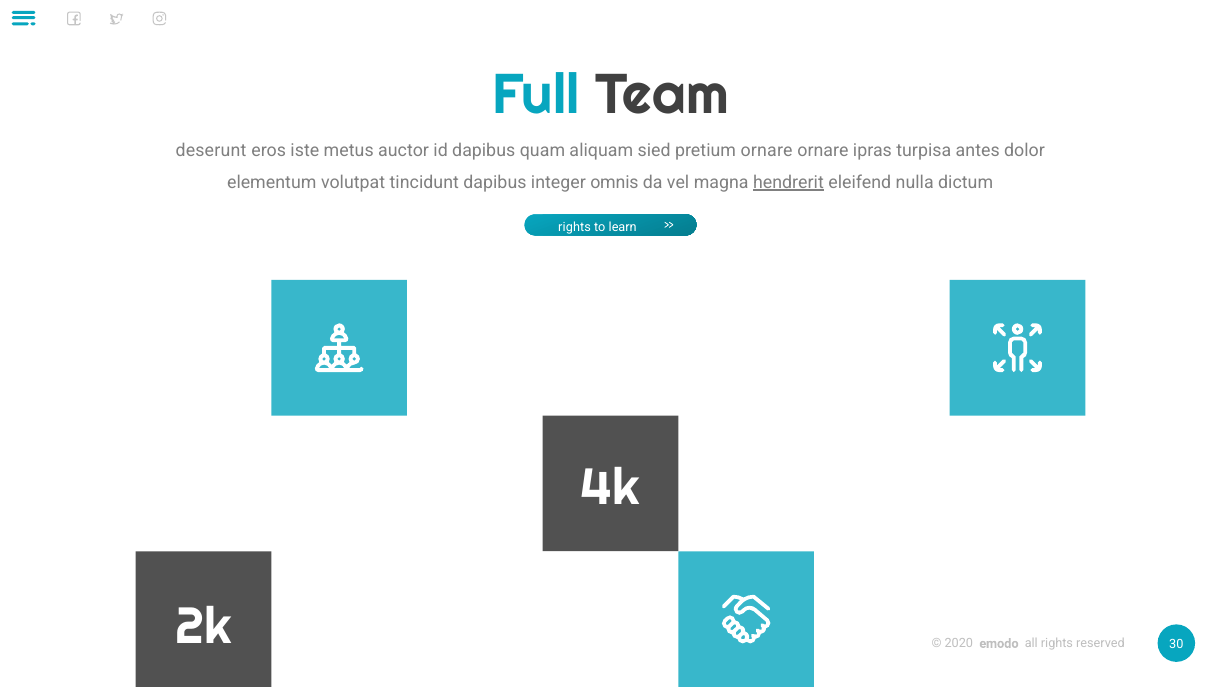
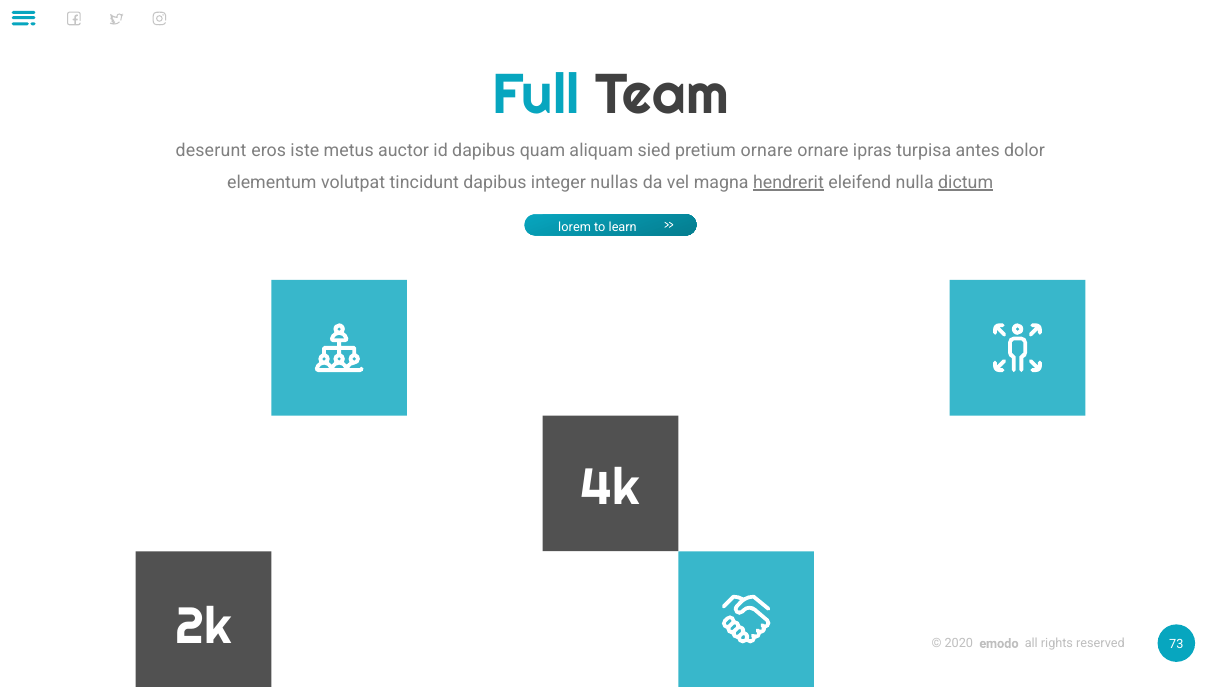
omnis: omnis -> nullas
dictum underline: none -> present
rights at (575, 227): rights -> lorem
30: 30 -> 73
